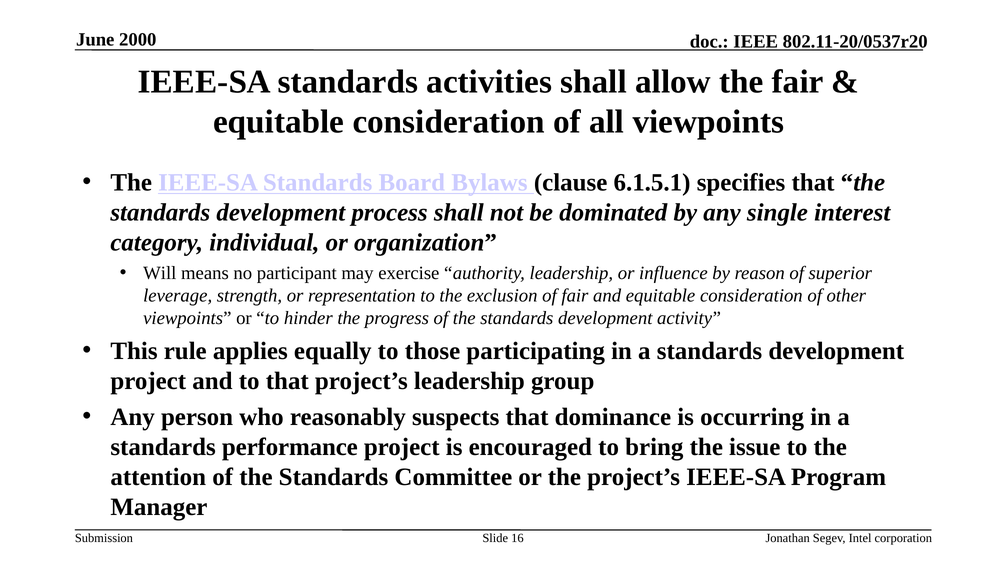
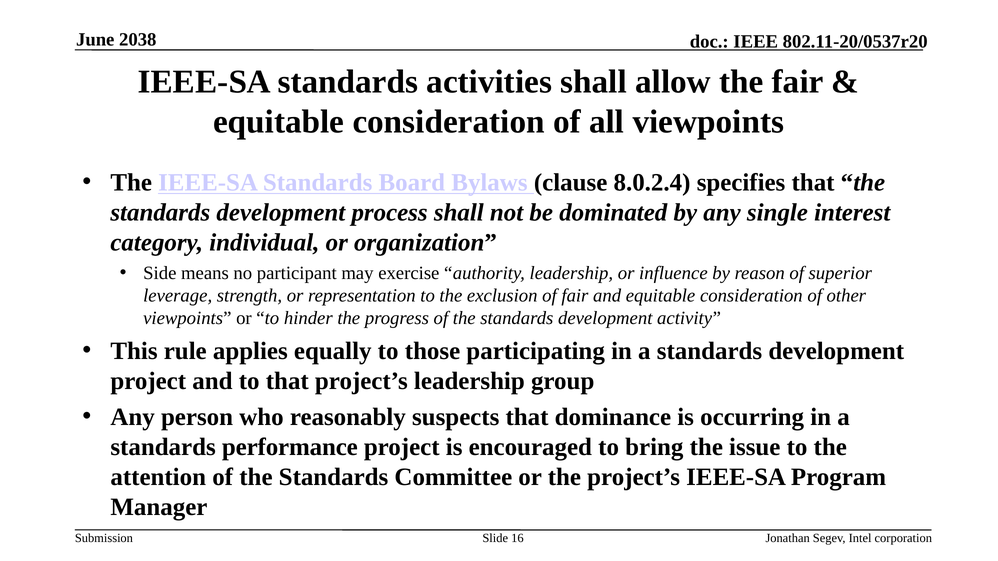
2000: 2000 -> 2038
6.1.5.1: 6.1.5.1 -> 8.0.2.4
Will: Will -> Side
